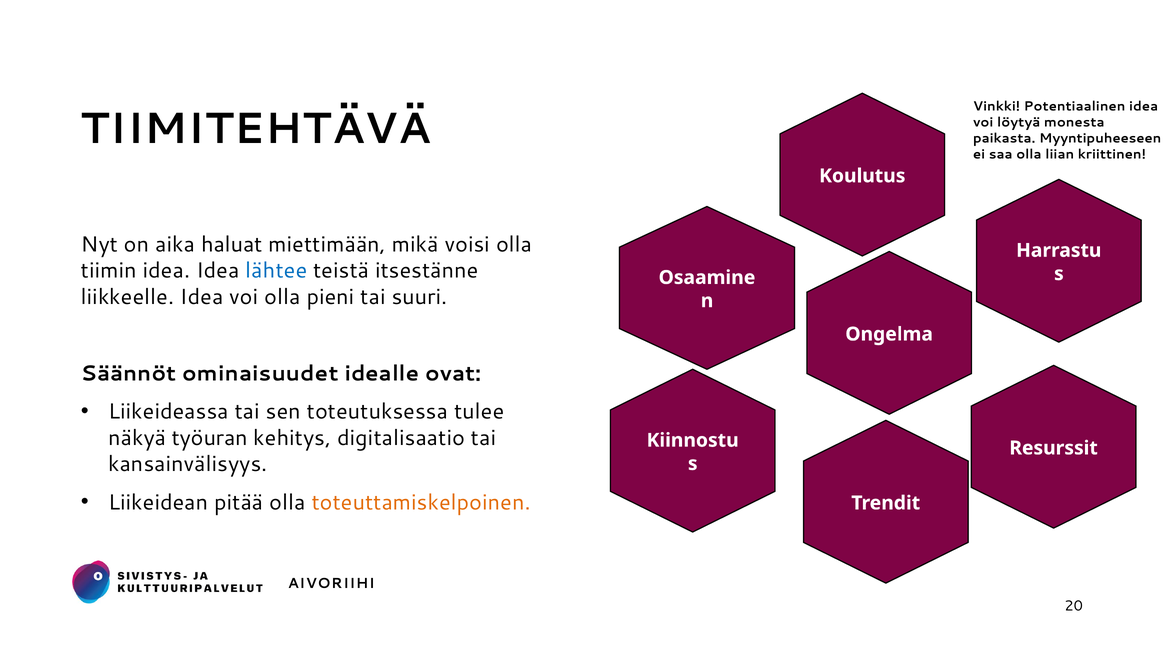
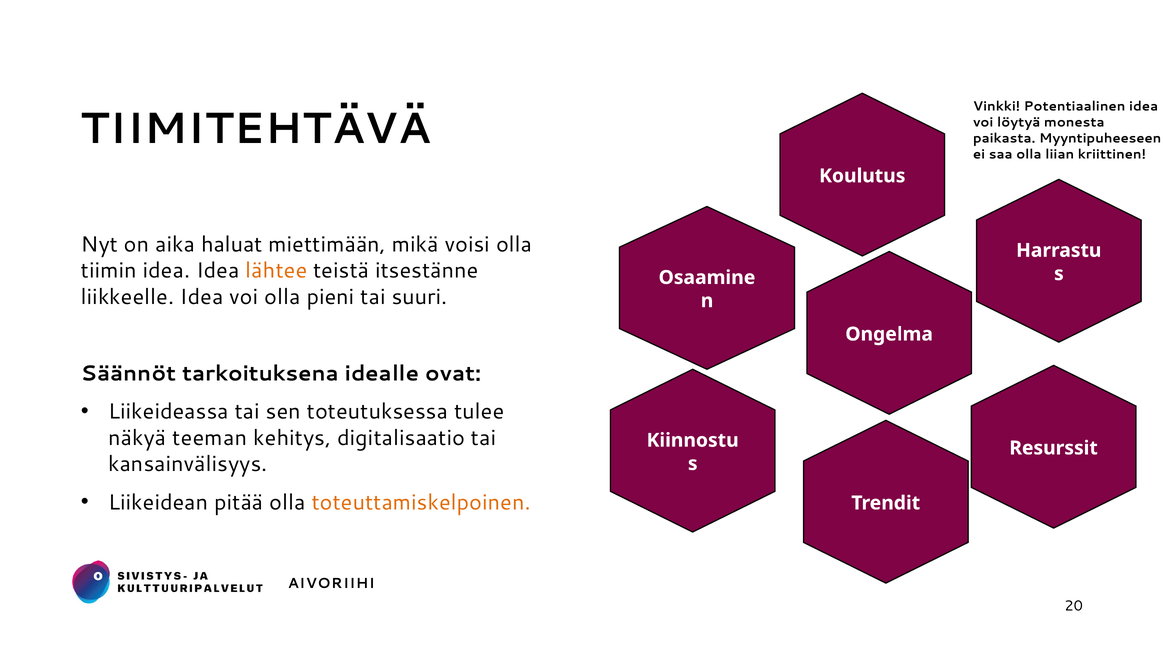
lähtee colour: blue -> orange
ominaisuudet: ominaisuudet -> tarkoituksena
työuran: työuran -> teeman
